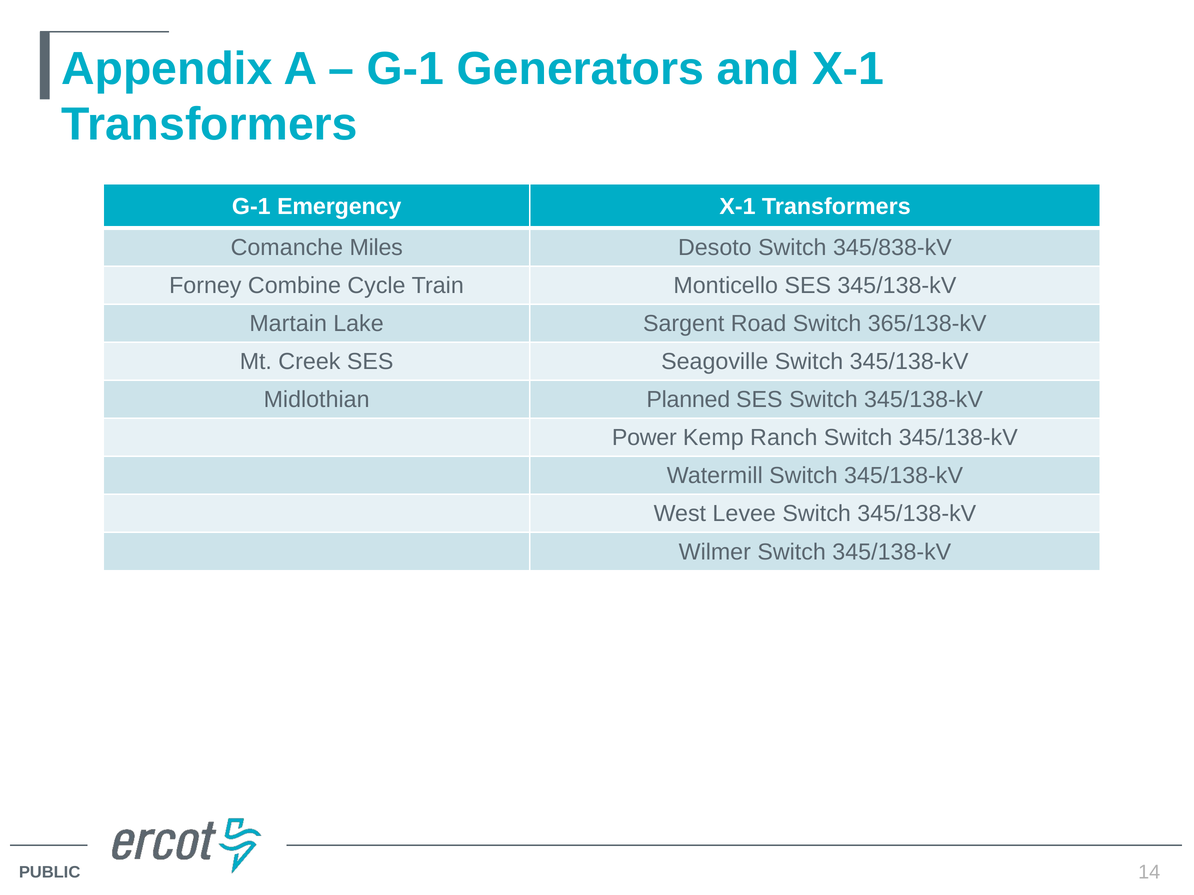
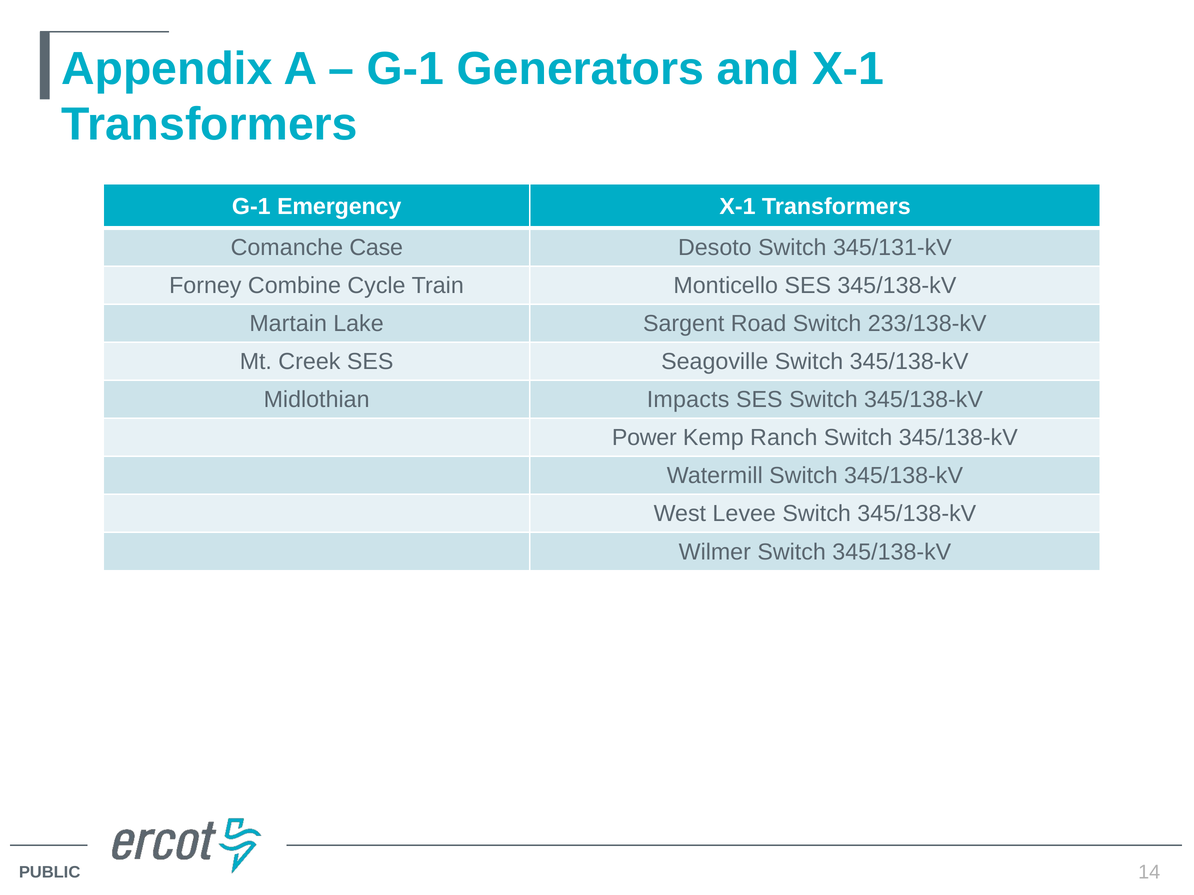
Miles: Miles -> Case
345/838-kV: 345/838-kV -> 345/131-kV
365/138-kV: 365/138-kV -> 233/138-kV
Planned: Planned -> Impacts
